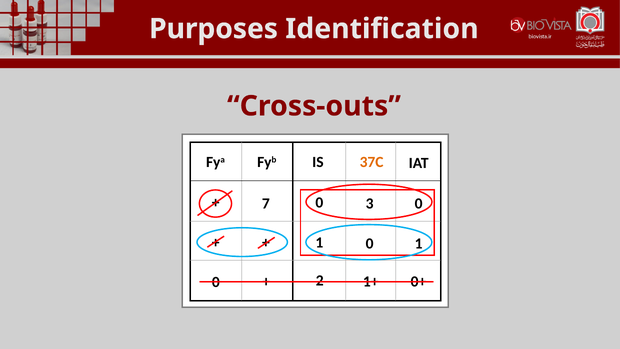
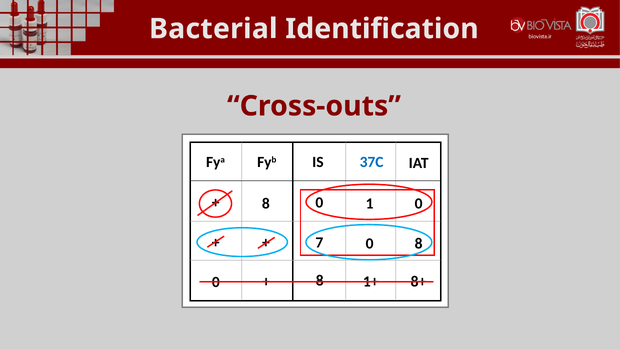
Purposes: Purposes -> Bacterial
37C colour: orange -> blue
7 at (266, 204): 7 -> 8
3: 3 -> 1
1 at (319, 242): 1 -> 7
0 1: 1 -> 8
2 at (320, 280): 2 -> 8
0+: 0+ -> 8+
